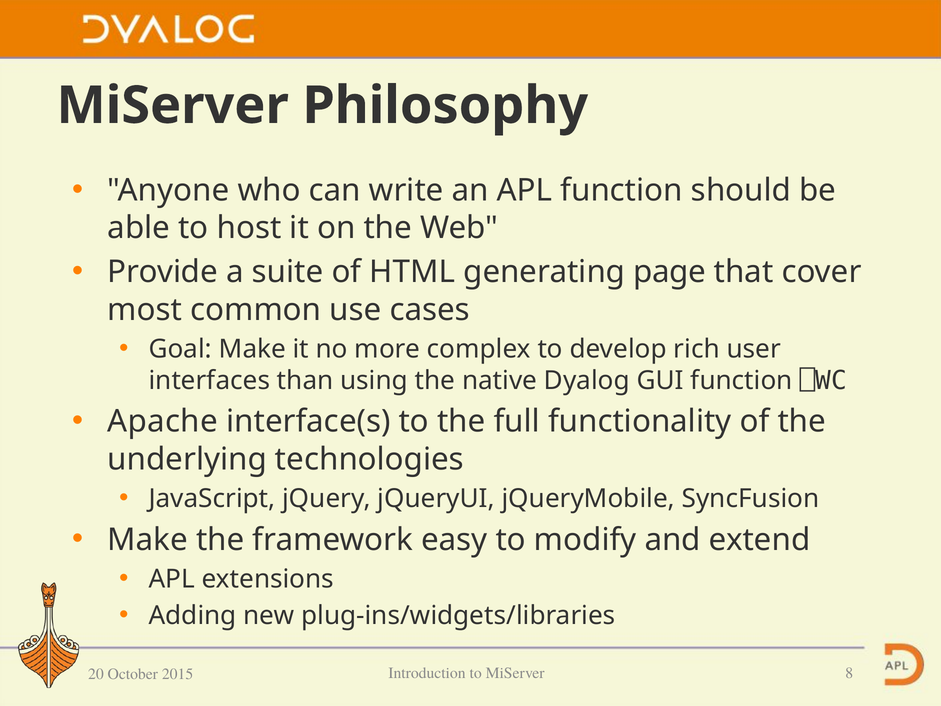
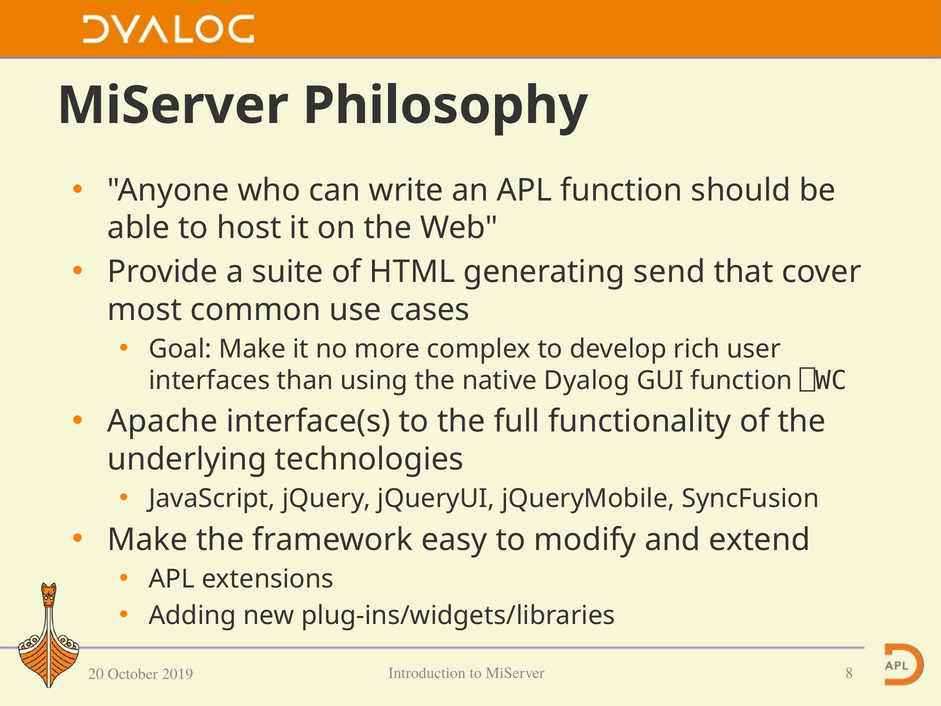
page: page -> send
2015: 2015 -> 2019
